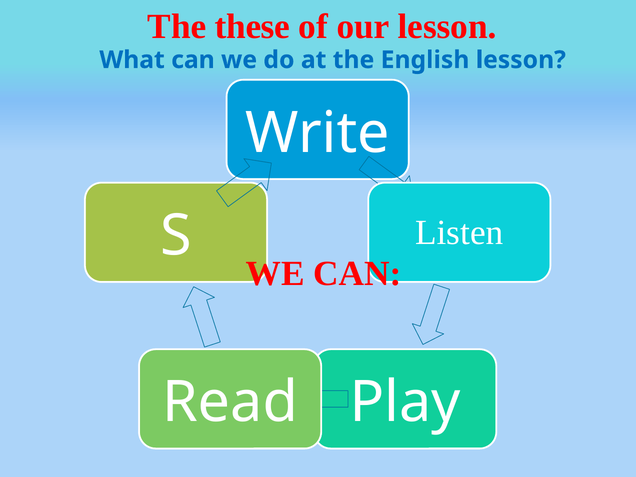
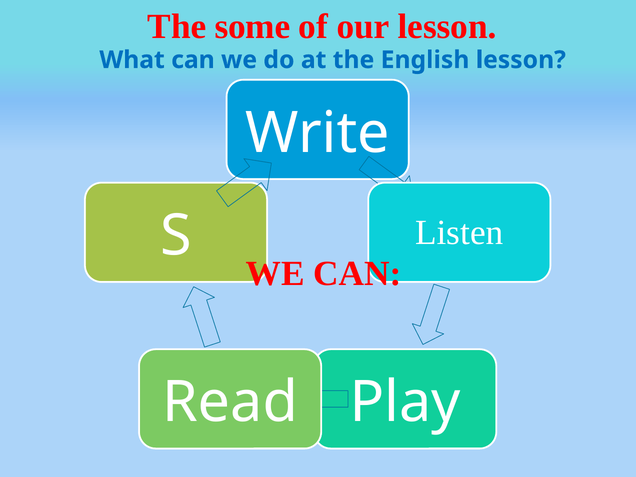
these: these -> some
